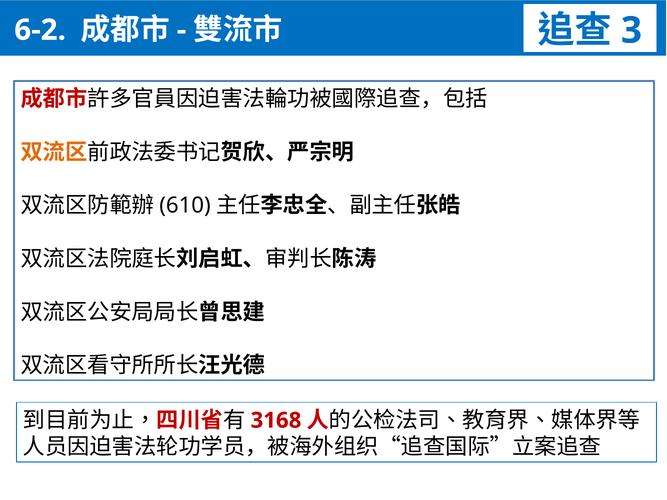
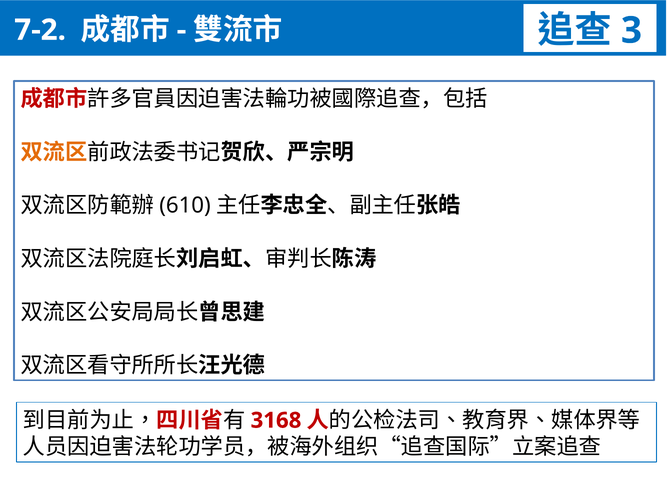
6-2: 6-2 -> 7-2
